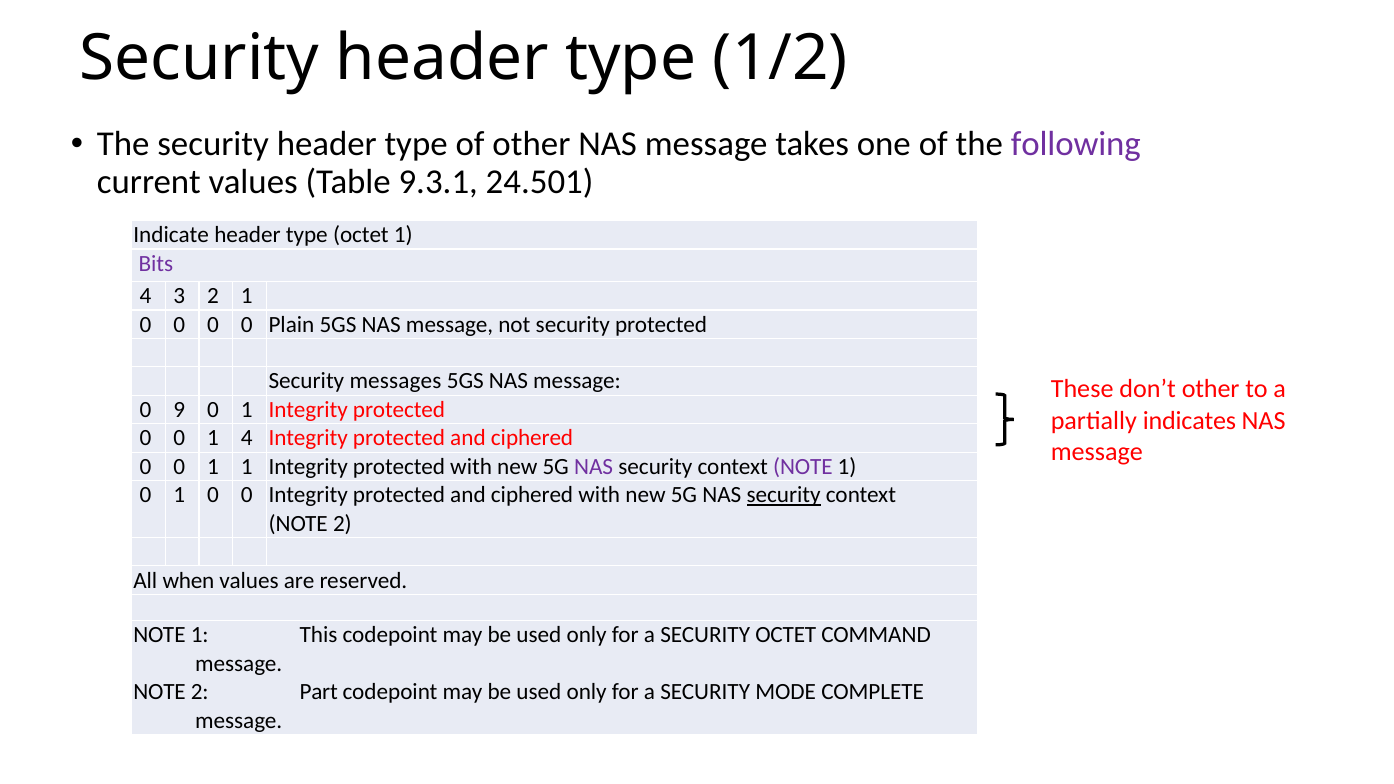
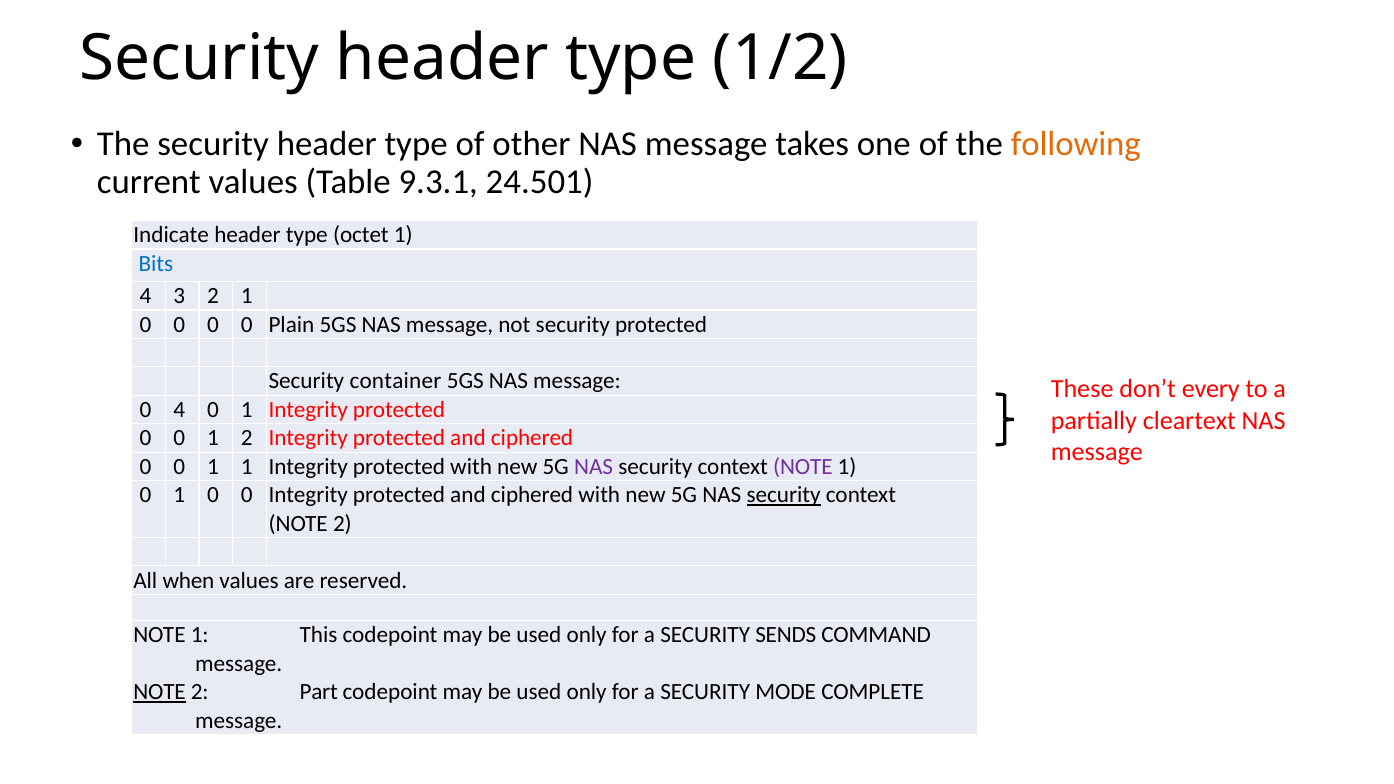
following colour: purple -> orange
Bits colour: purple -> blue
messages: messages -> container
don’t other: other -> every
0 9: 9 -> 4
indicates: indicates -> cleartext
1 4: 4 -> 2
SECURITY OCTET: OCTET -> SENDS
NOTE at (160, 692) underline: none -> present
